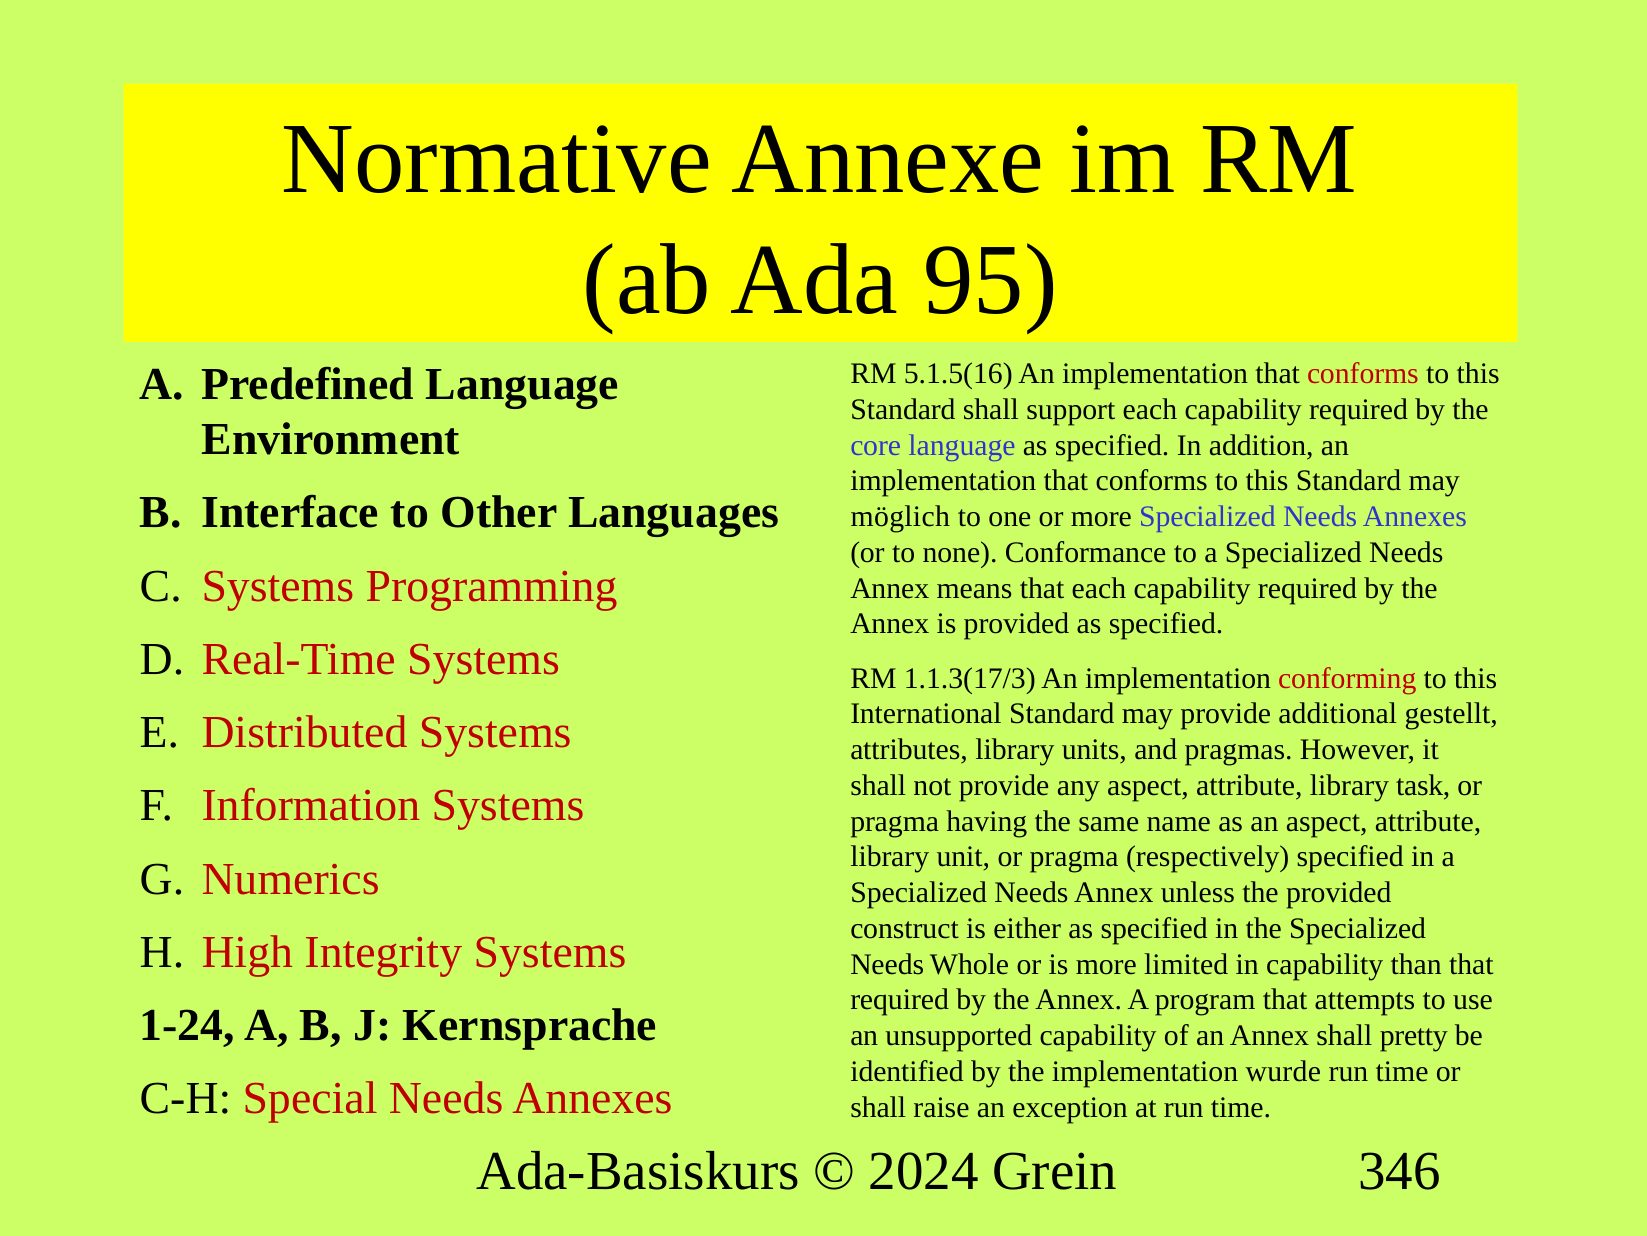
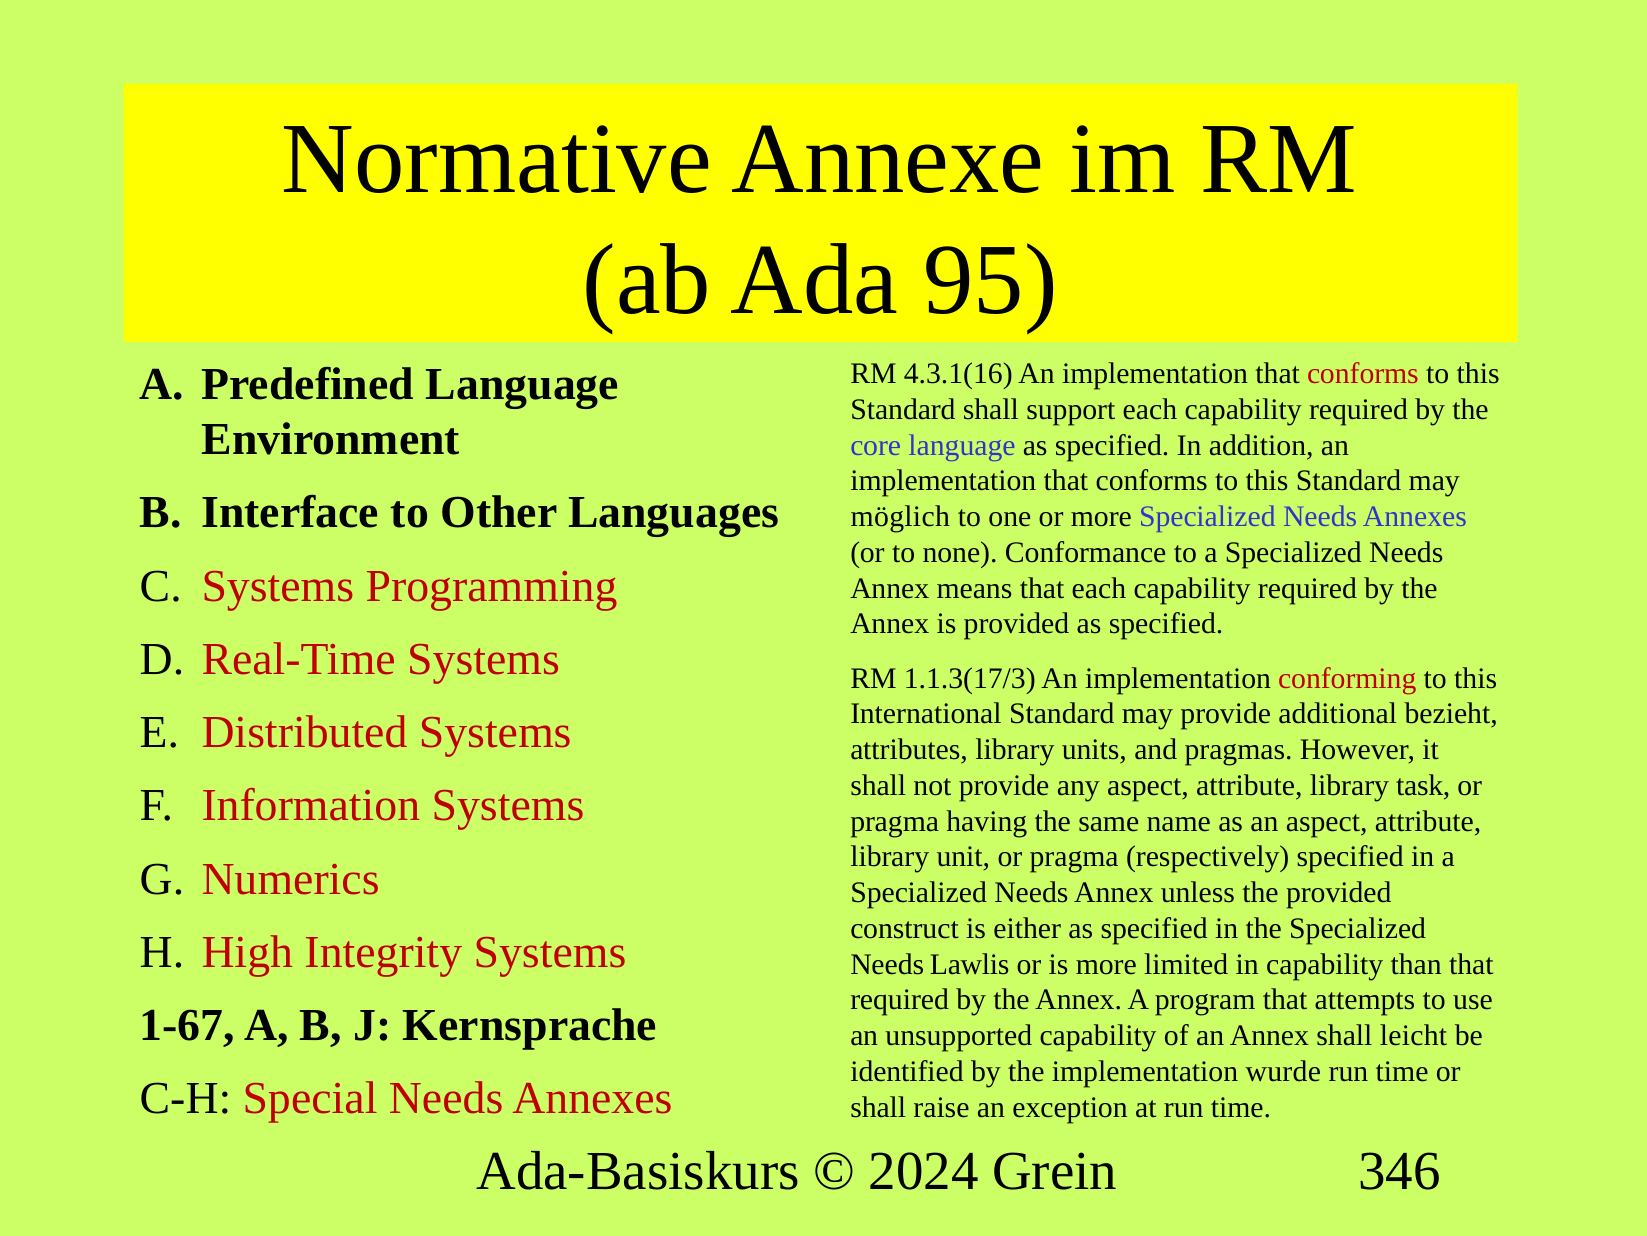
5.1.5(16: 5.1.5(16 -> 4.3.1(16
gestellt: gestellt -> bezieht
Whole: Whole -> Lawlis
1-24: 1-24 -> 1-67
pretty: pretty -> leicht
